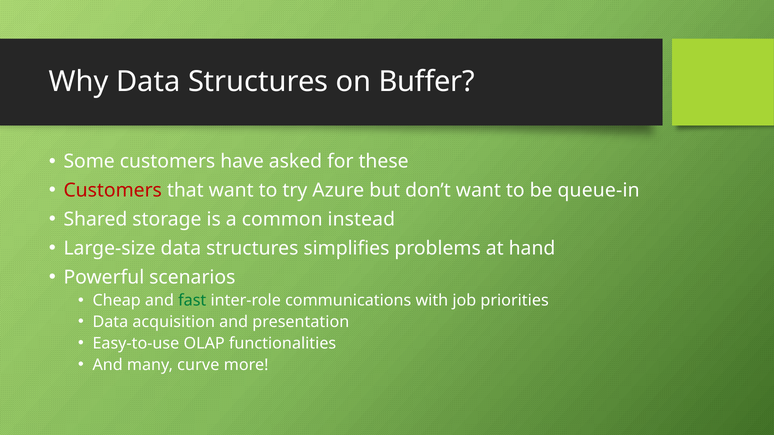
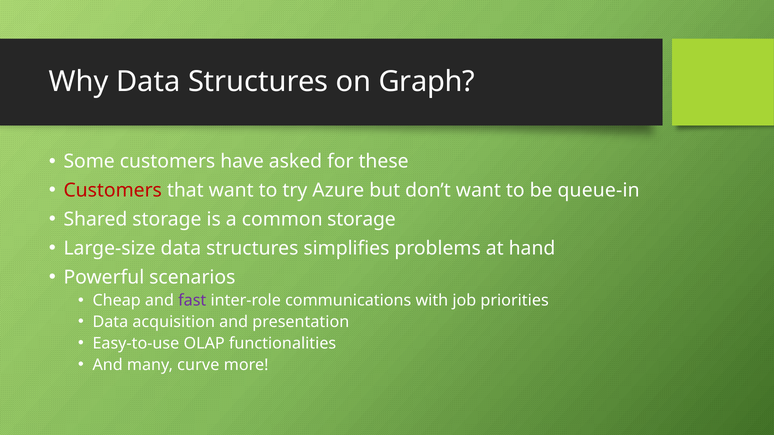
Buffer: Buffer -> Graph
common instead: instead -> storage
fast colour: green -> purple
